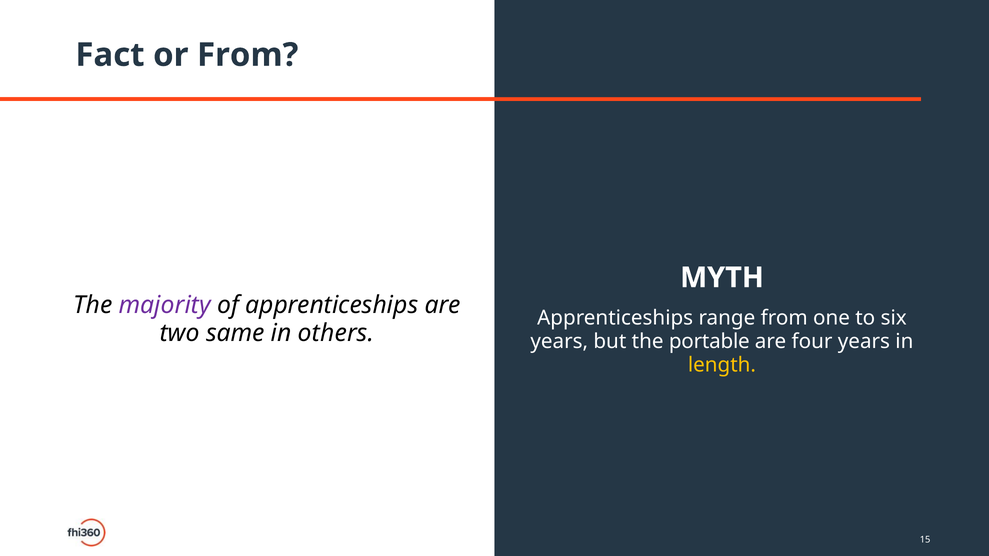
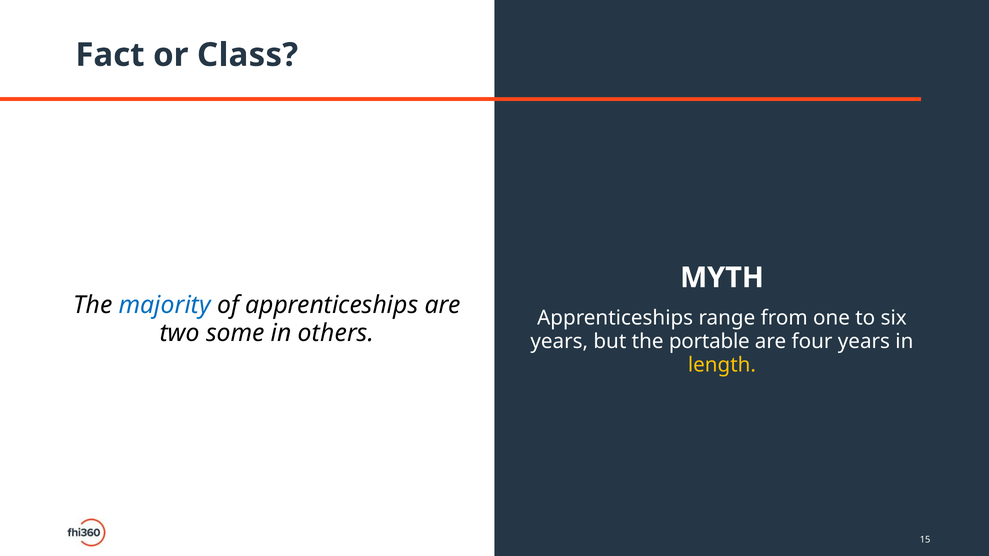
or From: From -> Class
majority colour: purple -> blue
same: same -> some
